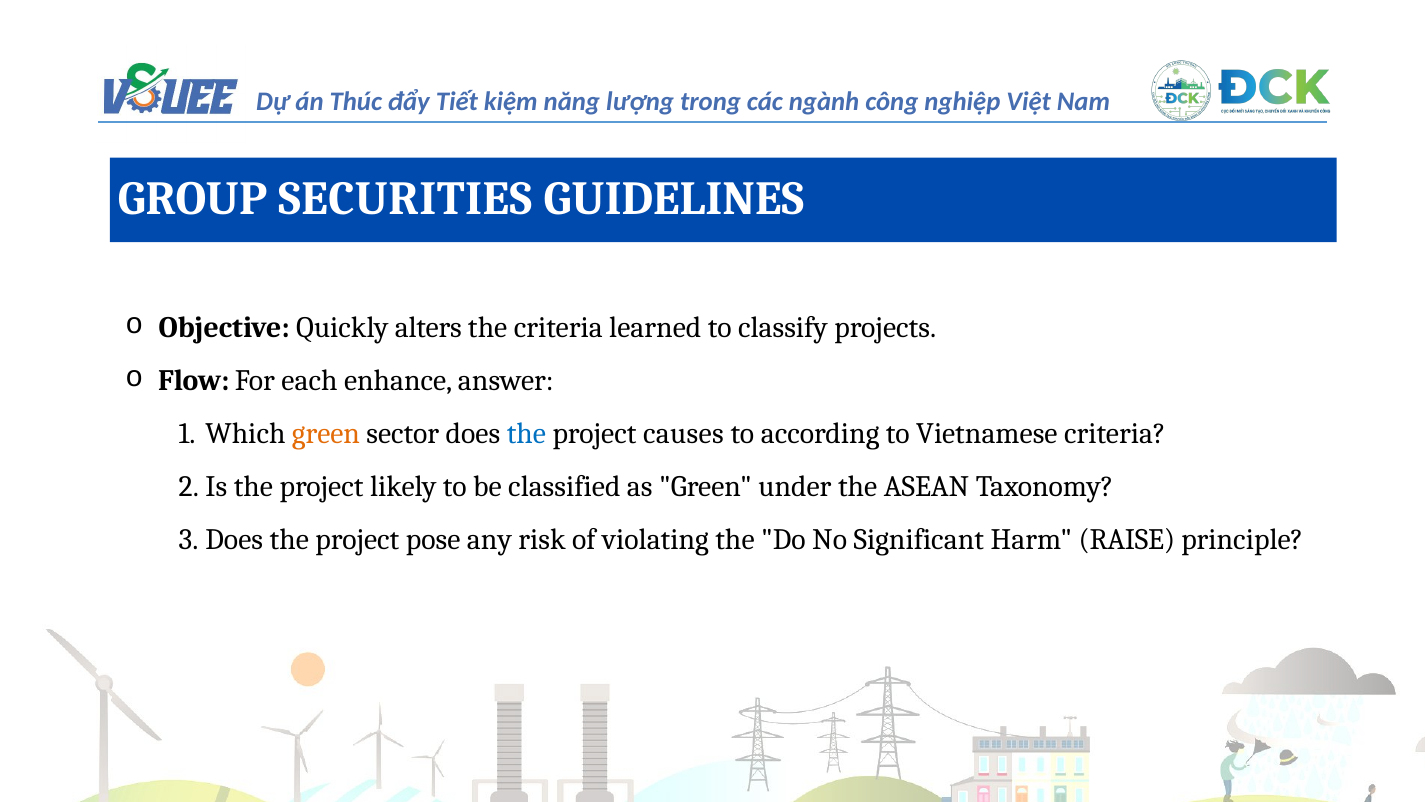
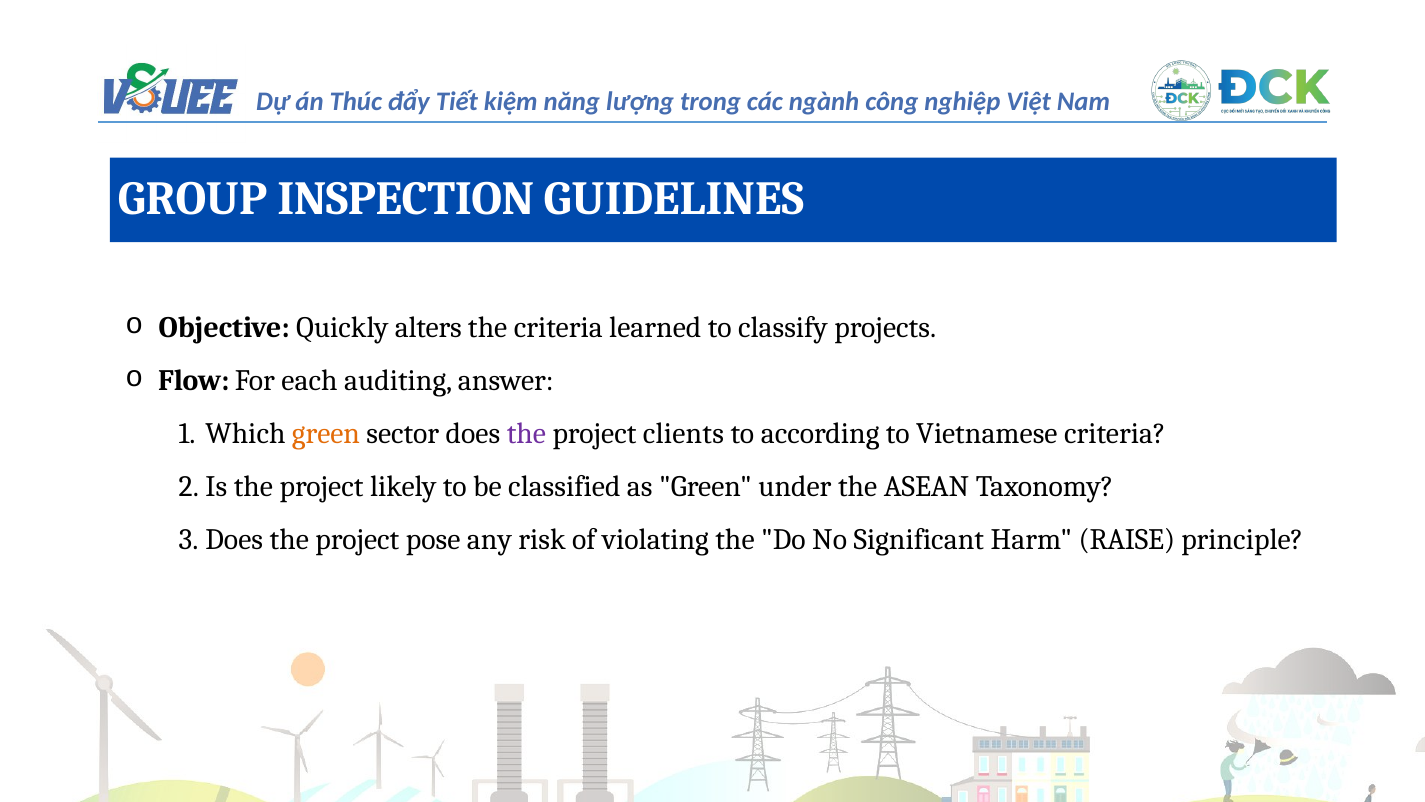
SECURITIES: SECURITIES -> INSPECTION
enhance: enhance -> auditing
the at (526, 433) colour: blue -> purple
causes: causes -> clients
